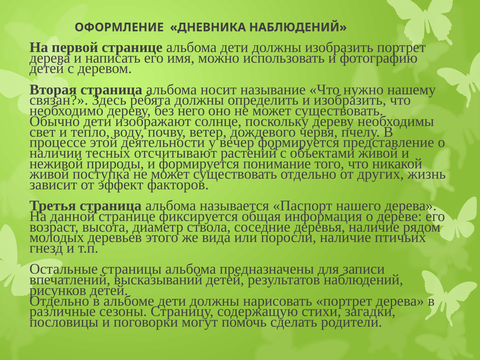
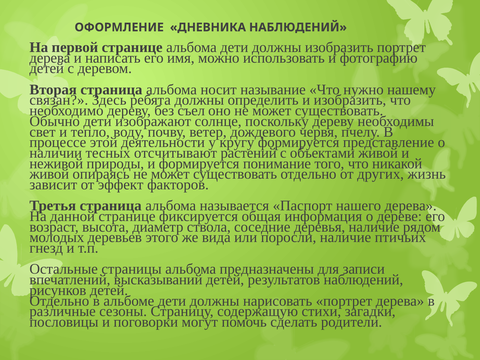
него: него -> съел
вечер: вечер -> кругу
поступка: поступка -> опираясь
